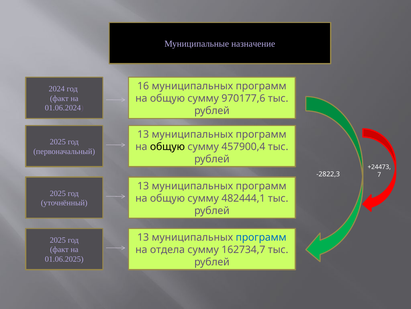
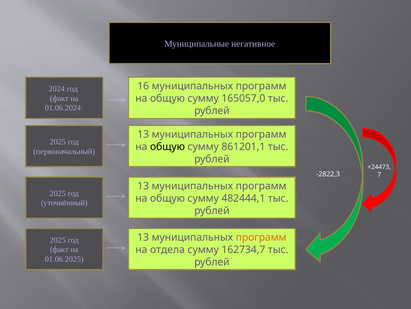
назначение: назначение -> негативное
970177,6: 970177,6 -> 165057,0
457900,4: 457900,4 -> 861201,1
программ at (261, 237) colour: blue -> orange
